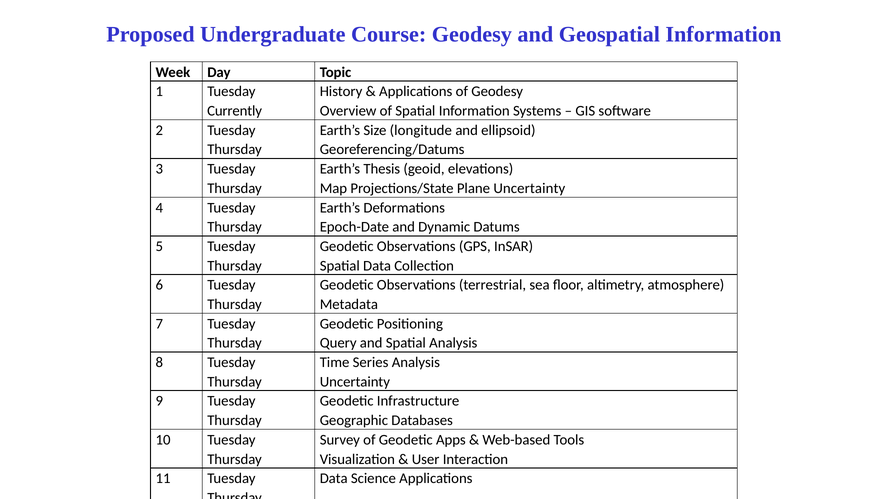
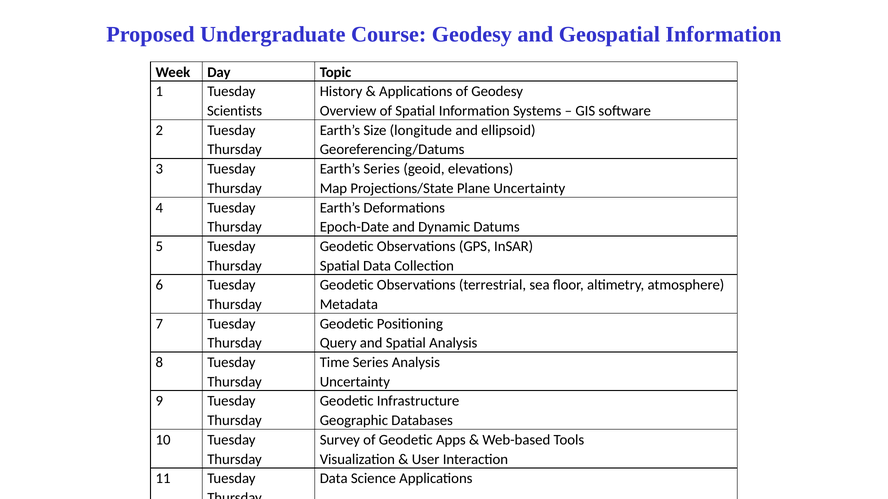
Currently: Currently -> Scientists
Earth’s Thesis: Thesis -> Series
